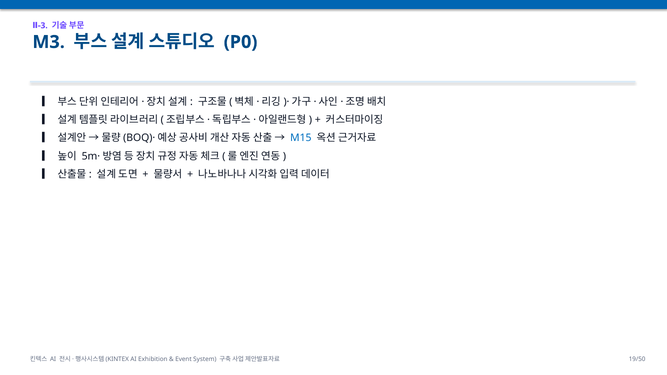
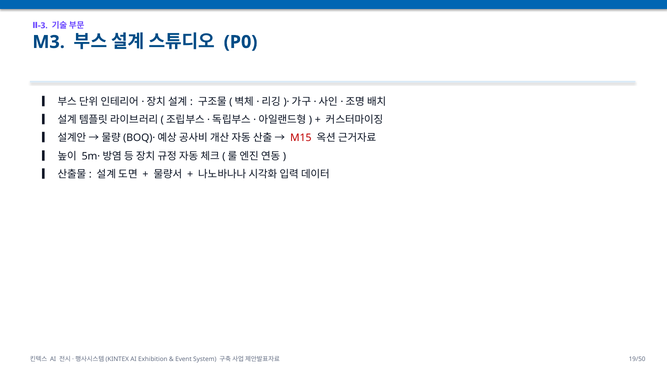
M15 colour: blue -> red
